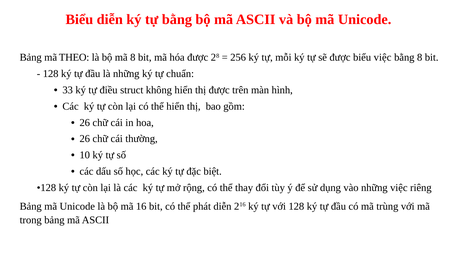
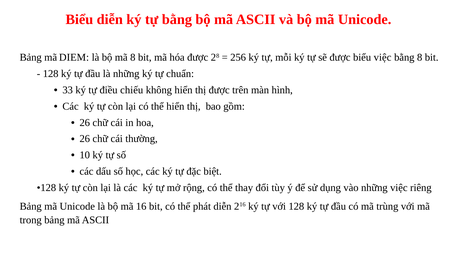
THEO: THEO -> DIEM
struct: struct -> chiếu
